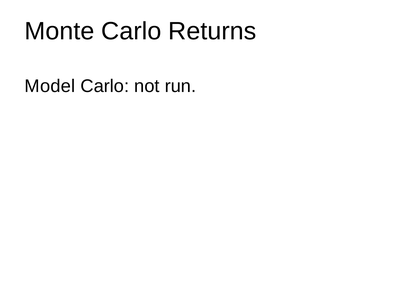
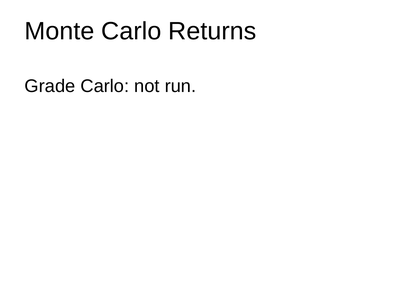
Model: Model -> Grade
